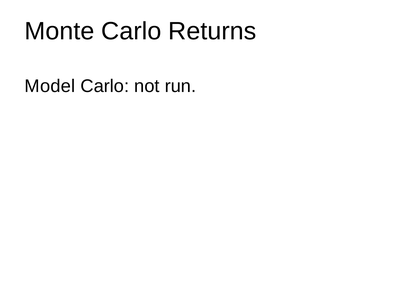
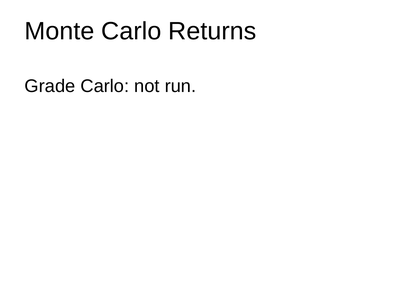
Model: Model -> Grade
